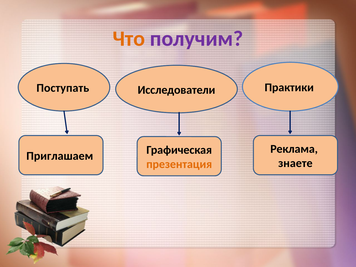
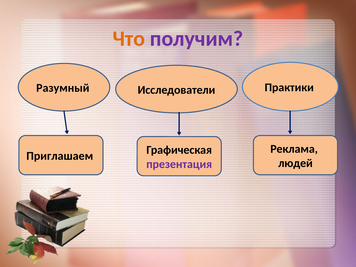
Поступать: Поступать -> Разумный
знаете: знаете -> людей
презентация colour: orange -> purple
